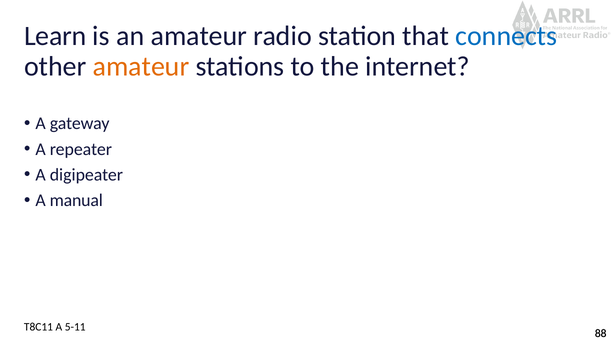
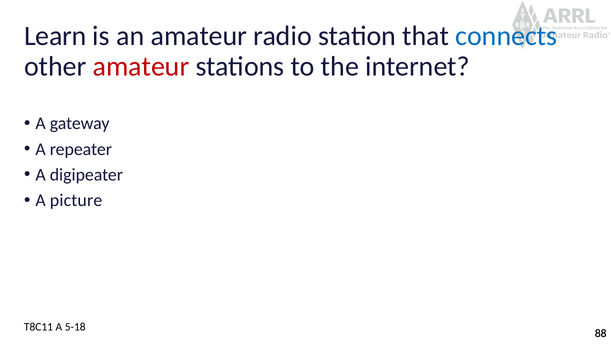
amateur at (141, 66) colour: orange -> red
manual: manual -> picture
5-11: 5-11 -> 5-18
